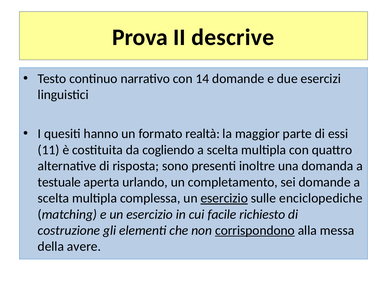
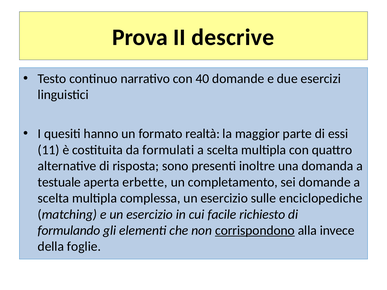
14: 14 -> 40
cogliendo: cogliendo -> formulati
urlando: urlando -> erbette
esercizio at (224, 198) underline: present -> none
costruzione: costruzione -> formulando
messa: messa -> invece
avere: avere -> foglie
